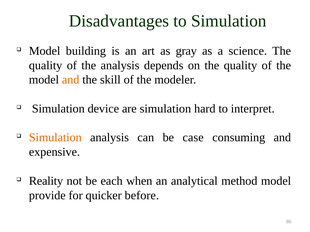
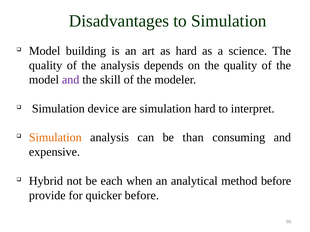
as gray: gray -> hard
and at (71, 80) colour: orange -> purple
case: case -> than
Reality: Reality -> Hybrid
method model: model -> before
